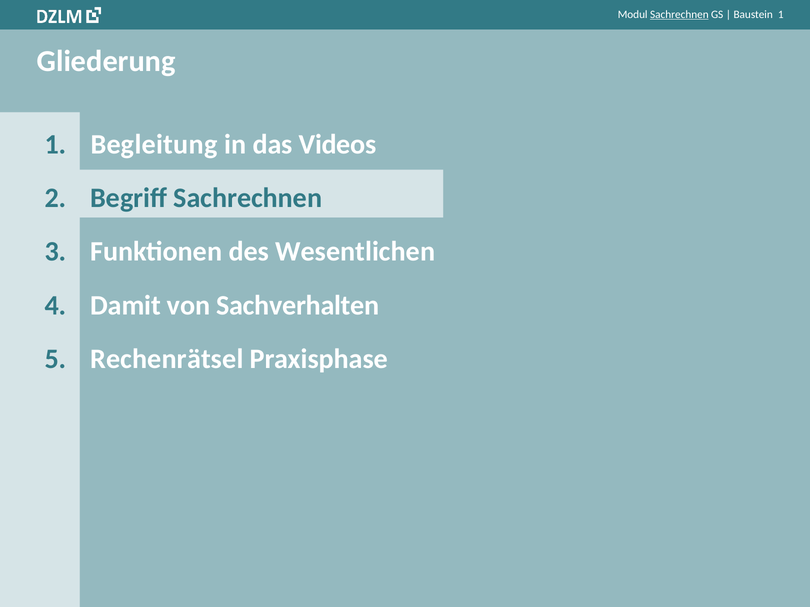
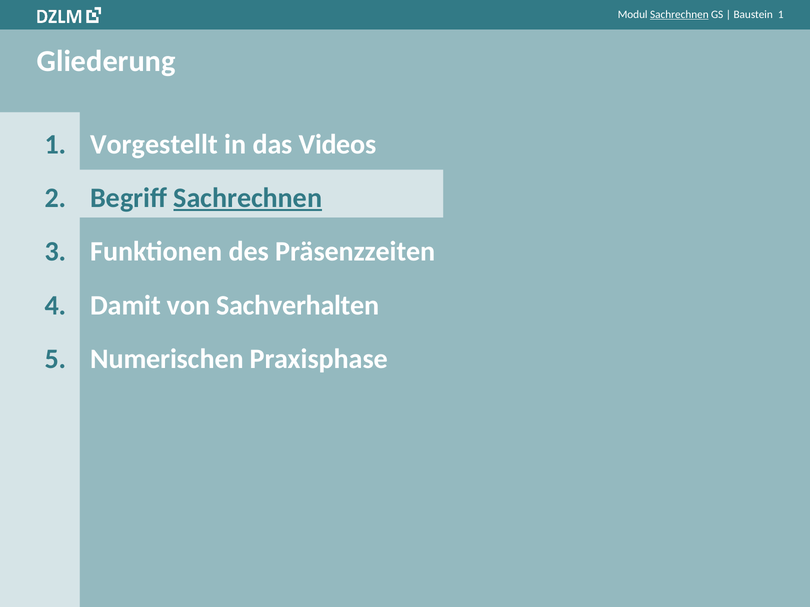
Begleitung: Begleitung -> Vorgestellt
Sachrechnen at (248, 198) underline: none -> present
Wesentlichen: Wesentlichen -> Präsenzzeiten
Rechenrätsel: Rechenrätsel -> Numerischen
